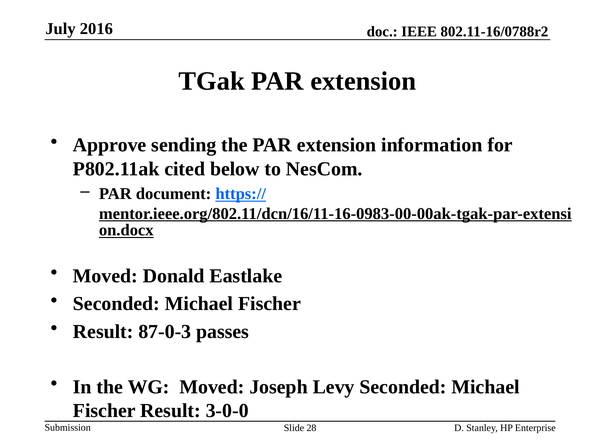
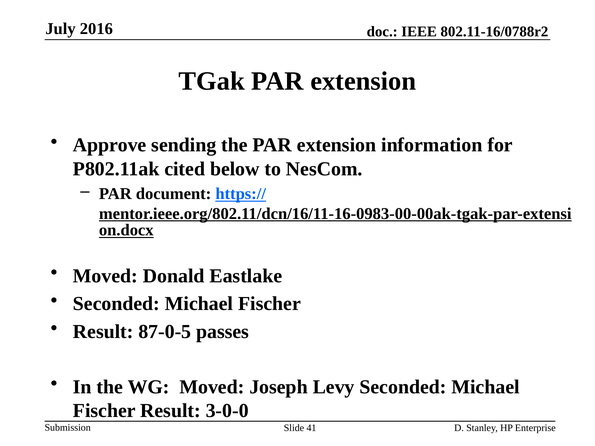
87-0-3: 87-0-3 -> 87-0-5
28: 28 -> 41
